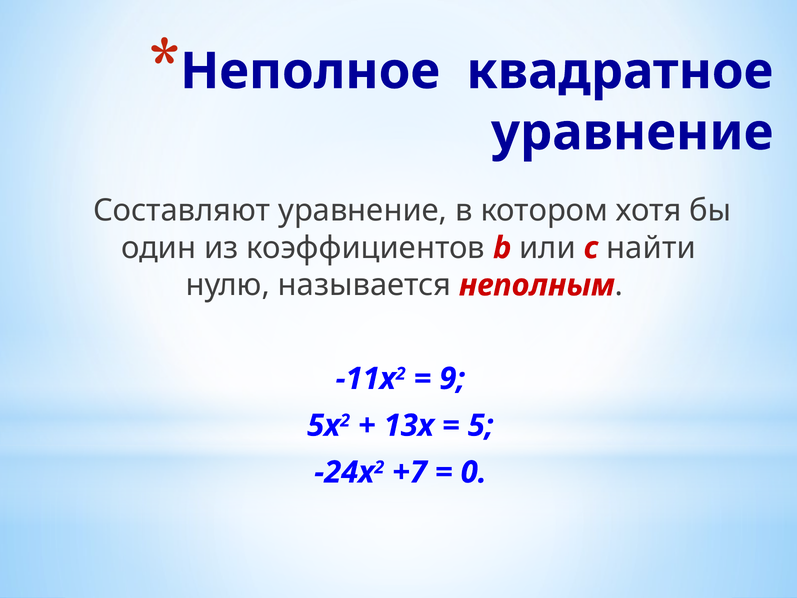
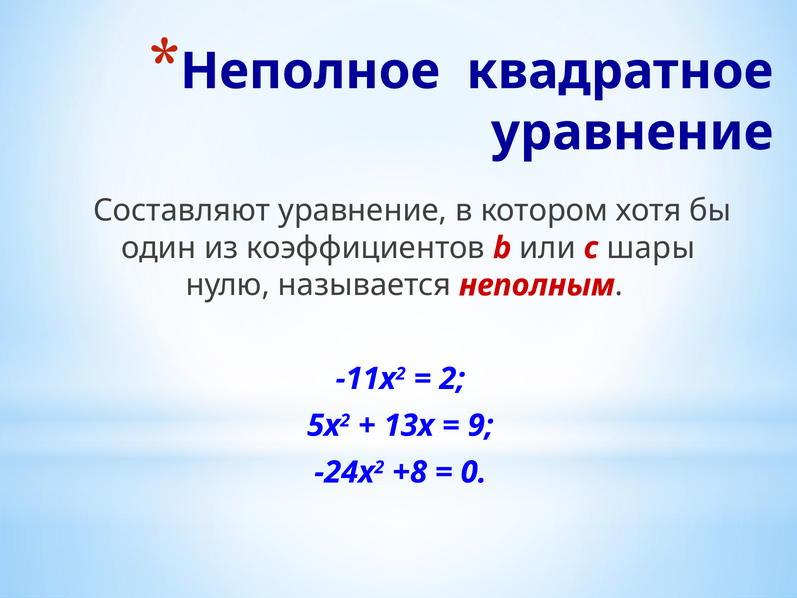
найти: найти -> шары
9 at (452, 379): 9 -> 2
5: 5 -> 9
+7: +7 -> +8
